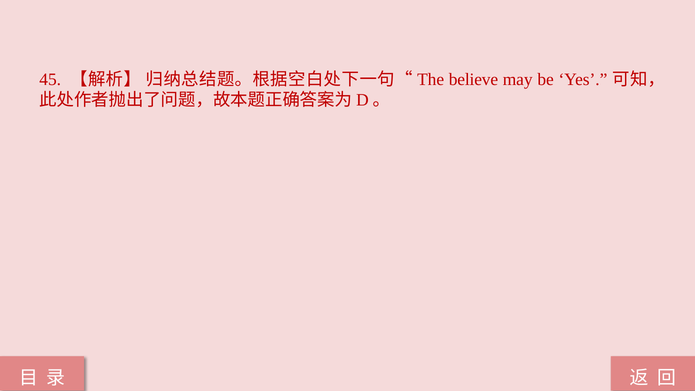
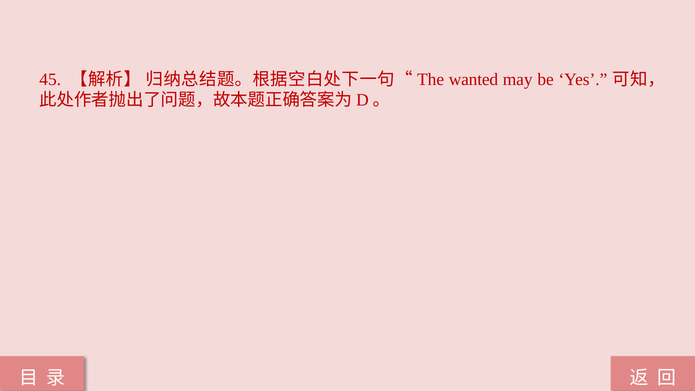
believe: believe -> wanted
